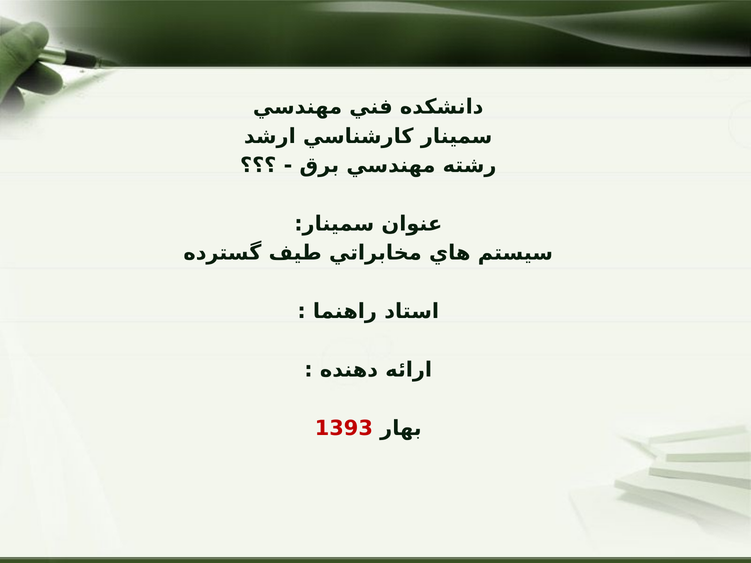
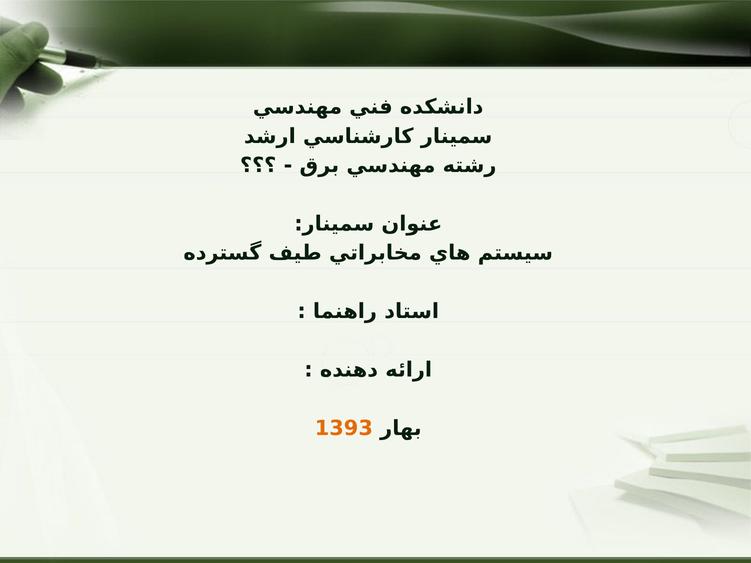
1393 colour: red -> orange
